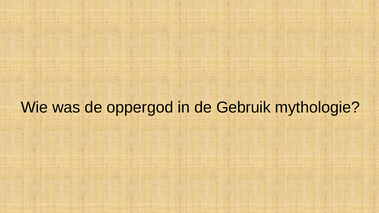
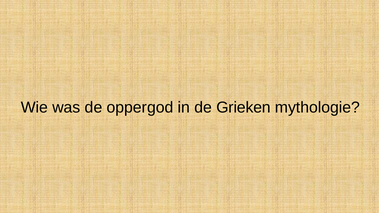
Gebruik: Gebruik -> Grieken
